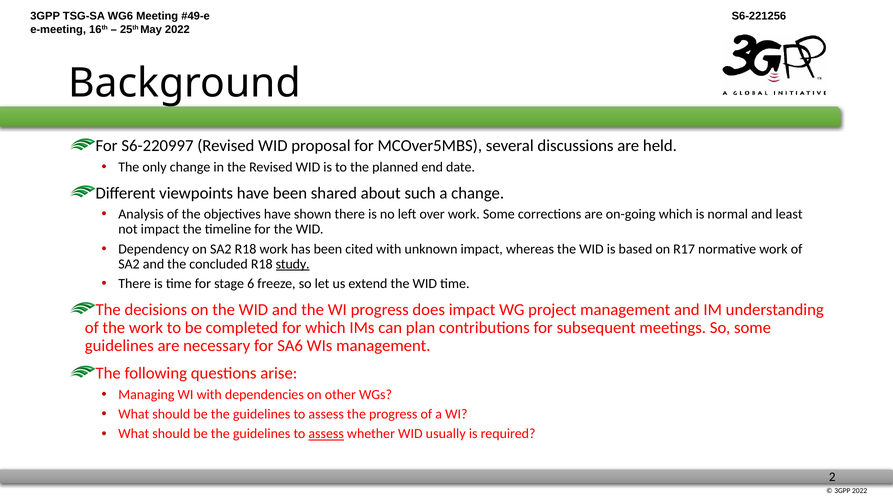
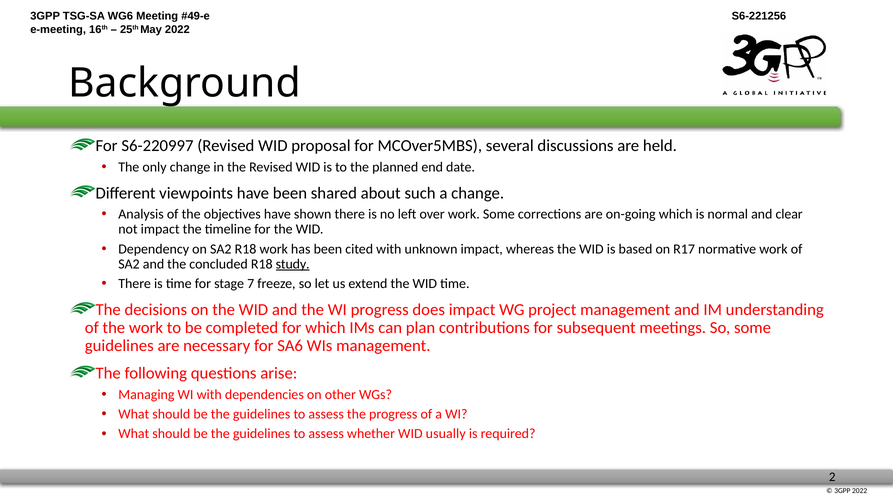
least: least -> clear
6: 6 -> 7
assess at (326, 434) underline: present -> none
